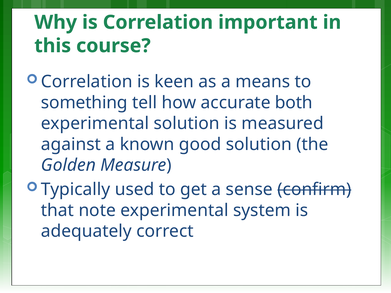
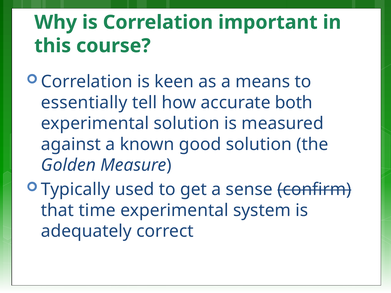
something: something -> essentially
note: note -> time
